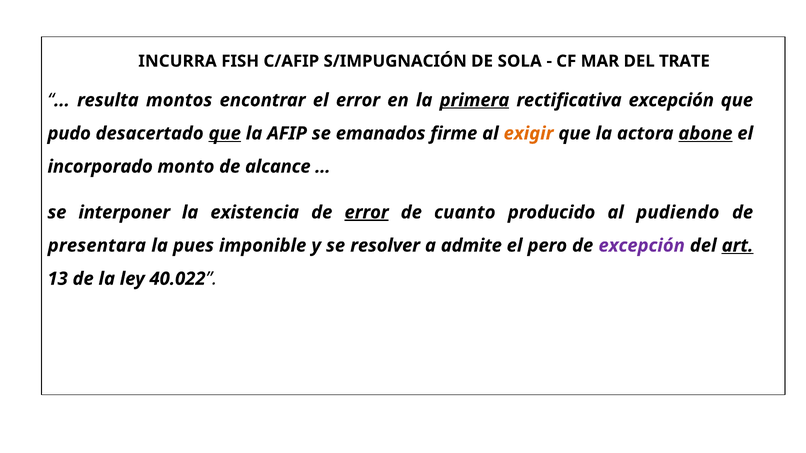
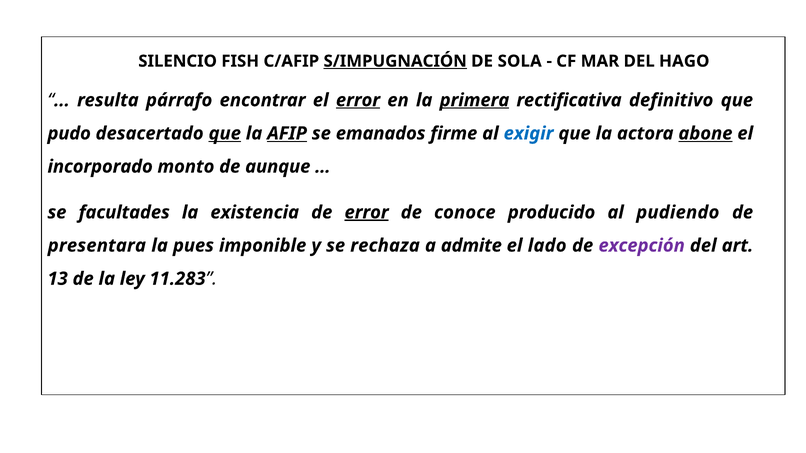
INCURRA: INCURRA -> SILENCIO
S/IMPUGNACIÓN underline: none -> present
TRATE: TRATE -> HAGO
montos: montos -> párrafo
error at (358, 100) underline: none -> present
rectificativa excepción: excepción -> definitivo
AFIP underline: none -> present
exigir colour: orange -> blue
alcance: alcance -> aunque
interponer: interponer -> facultades
cuanto: cuanto -> conoce
resolver: resolver -> rechaza
pero: pero -> lado
art underline: present -> none
40.022: 40.022 -> 11.283
